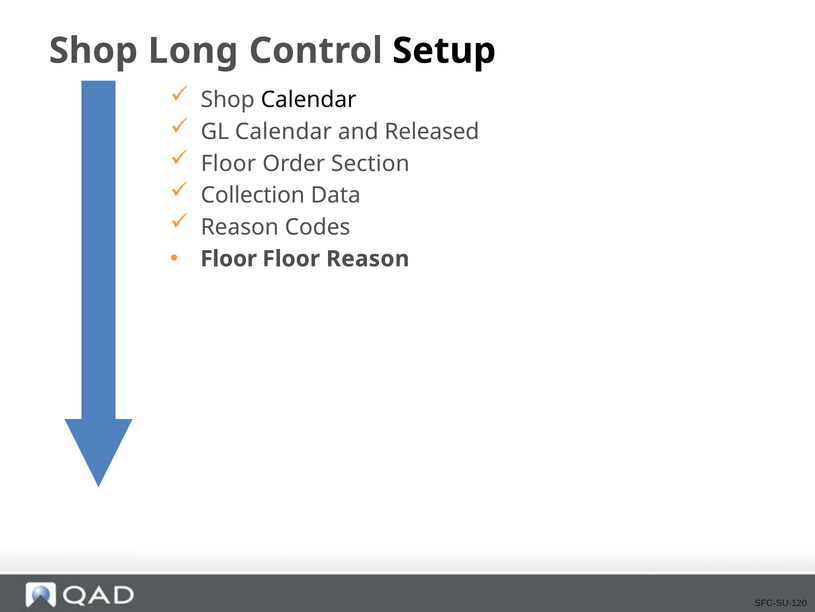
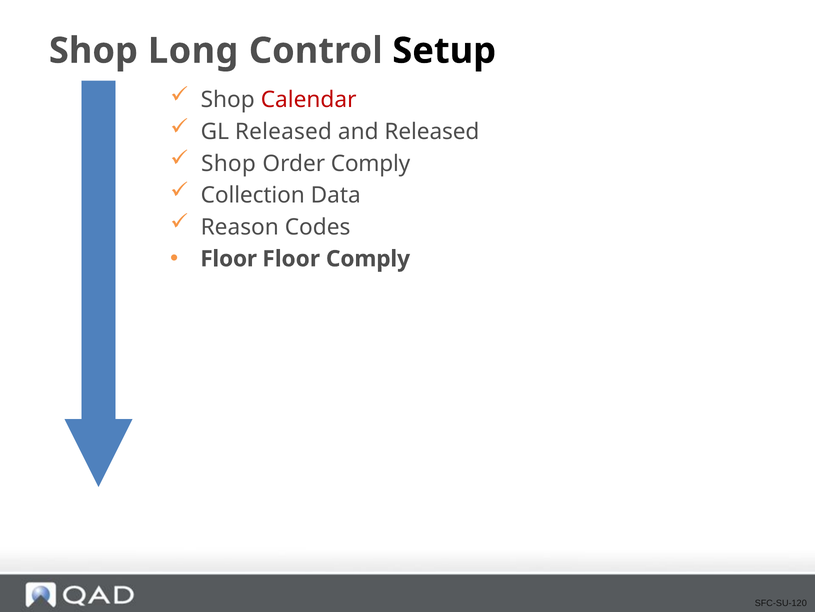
Calendar at (309, 100) colour: black -> red
GL Calendar: Calendar -> Released
Floor at (228, 163): Floor -> Shop
Order Section: Section -> Comply
Floor Reason: Reason -> Comply
